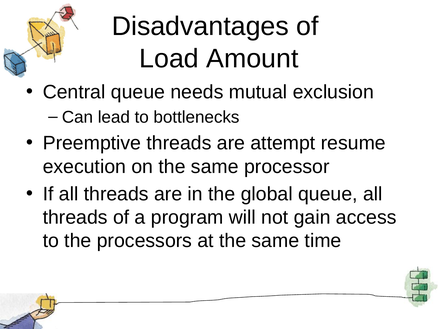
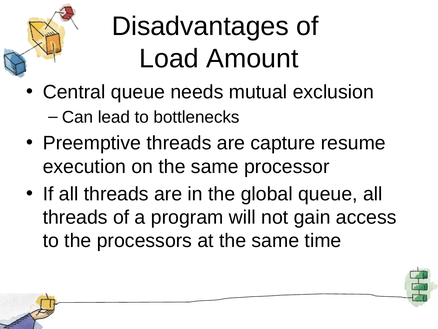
attempt: attempt -> capture
